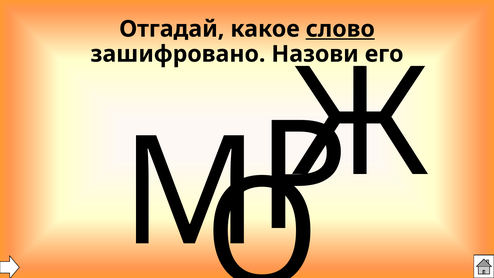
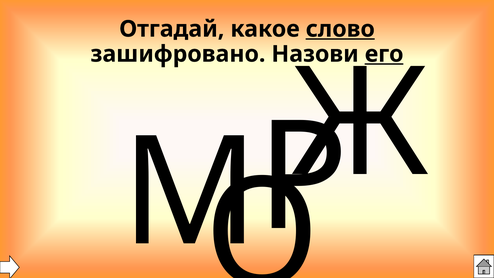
его underline: none -> present
